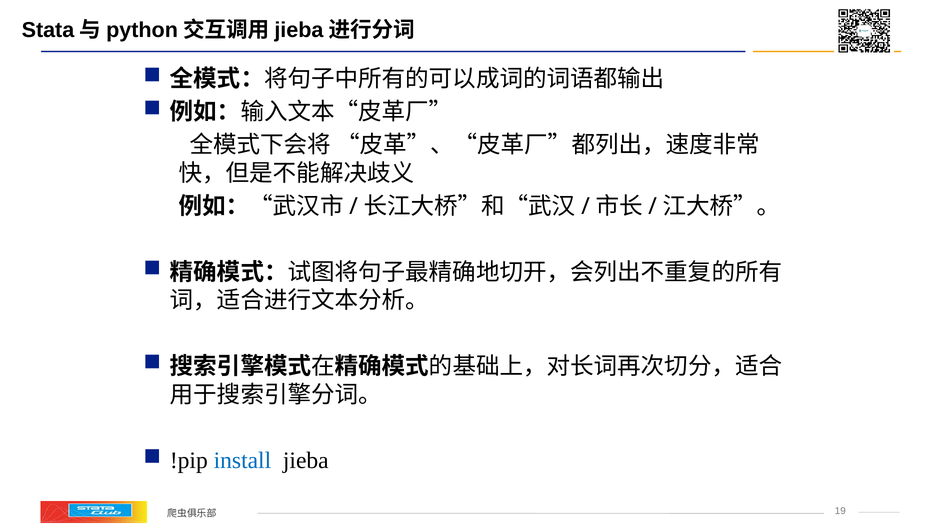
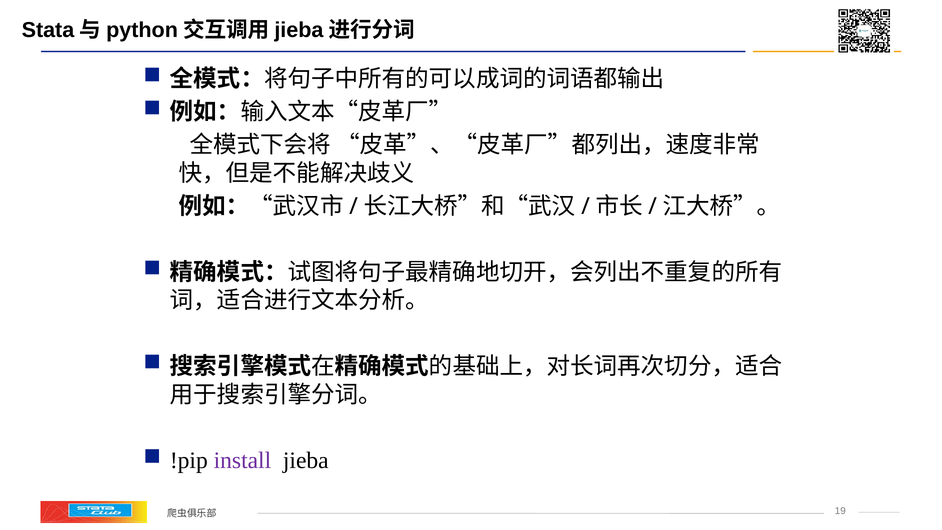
install colour: blue -> purple
